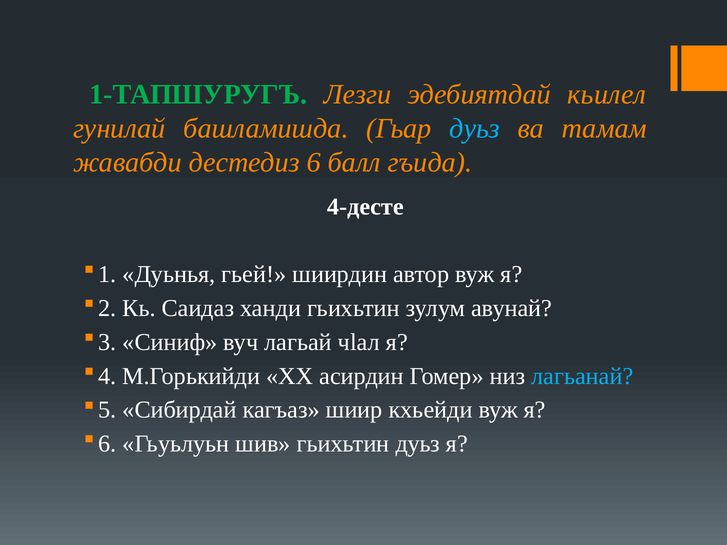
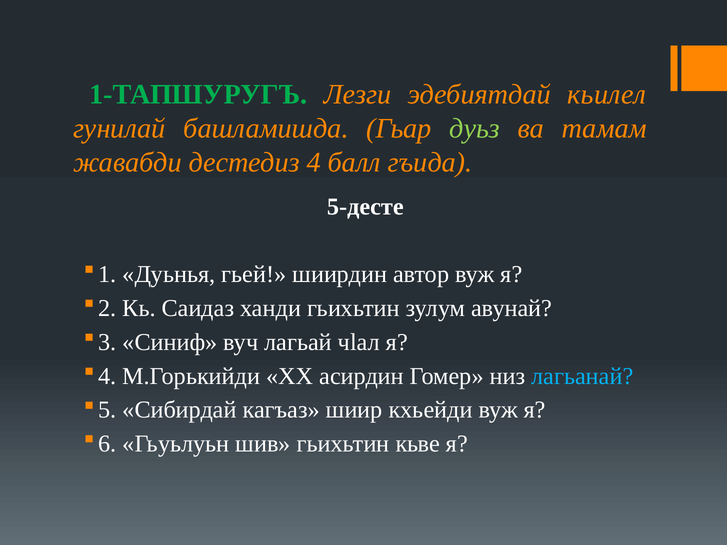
дуьз at (475, 128) colour: light blue -> light green
6: 6 -> 4
4-десте: 4-десте -> 5-десте
гьихьтин дуьз: дуьз -> кьве
